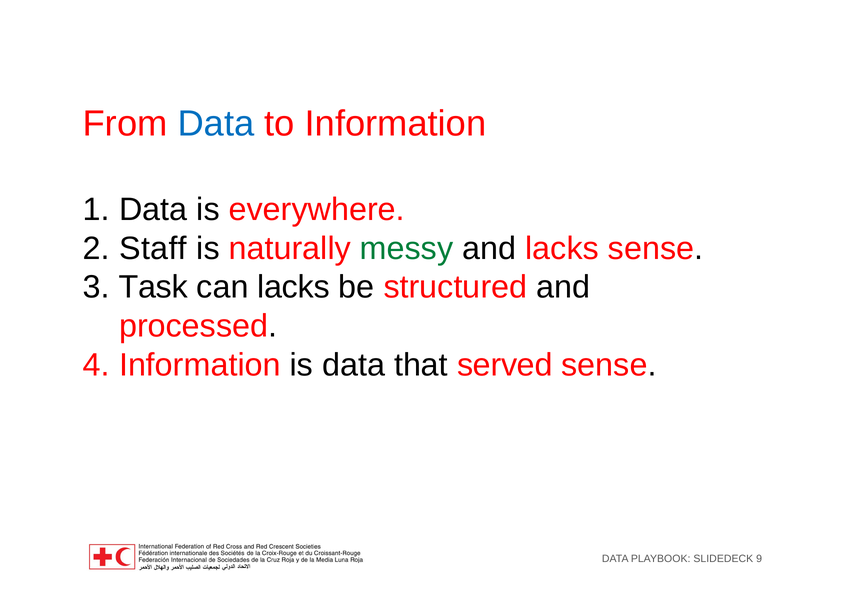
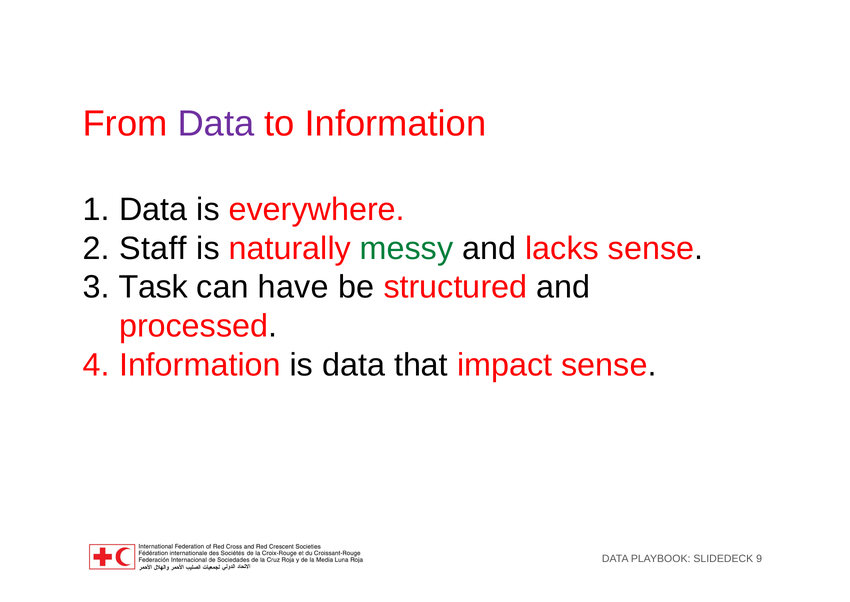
Data at (216, 124) colour: blue -> purple
can lacks: lacks -> have
served: served -> impact
